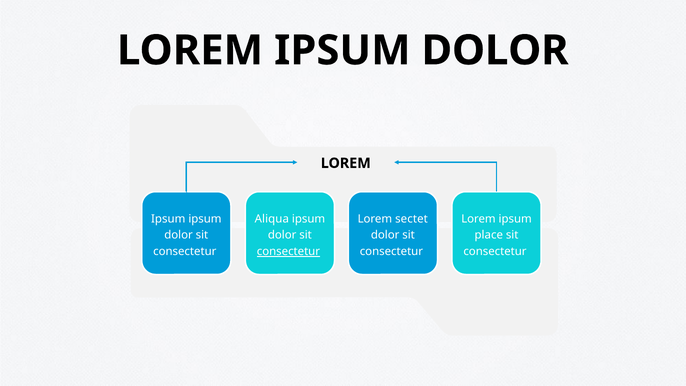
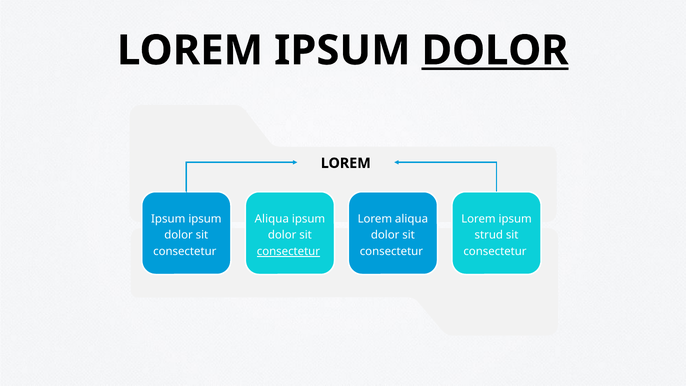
DOLOR at (495, 51) underline: none -> present
Lorem sectet: sectet -> aliqua
place: place -> strud
